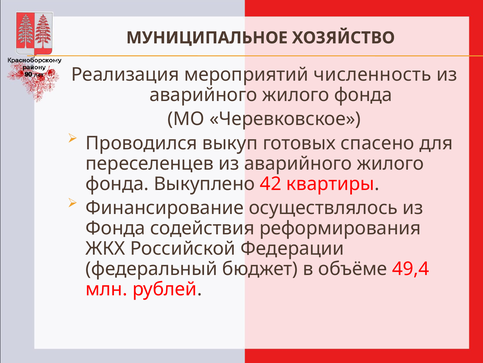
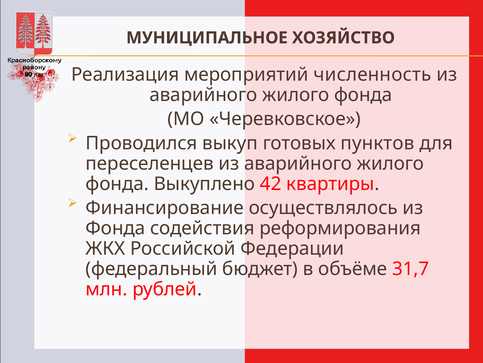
спасено: спасено -> пунктов
49,4: 49,4 -> 31,7
